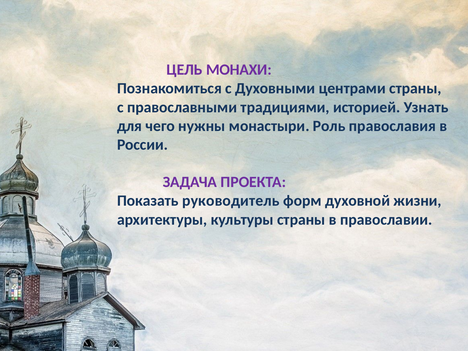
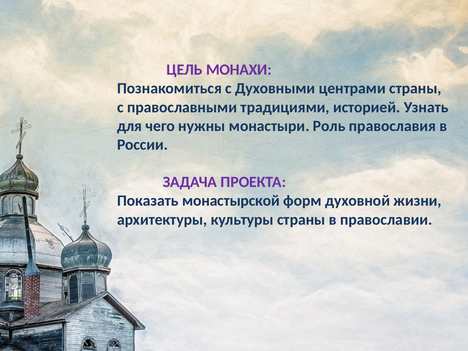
руководитель: руководитель -> монастырской
